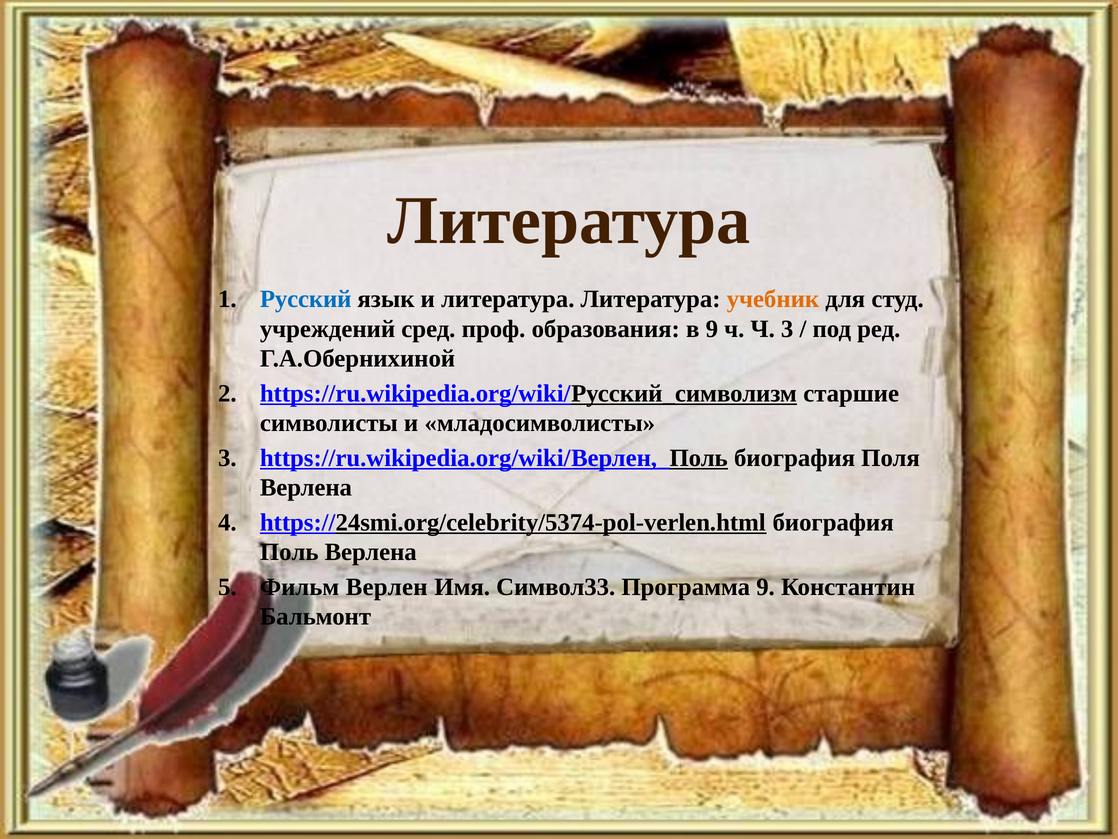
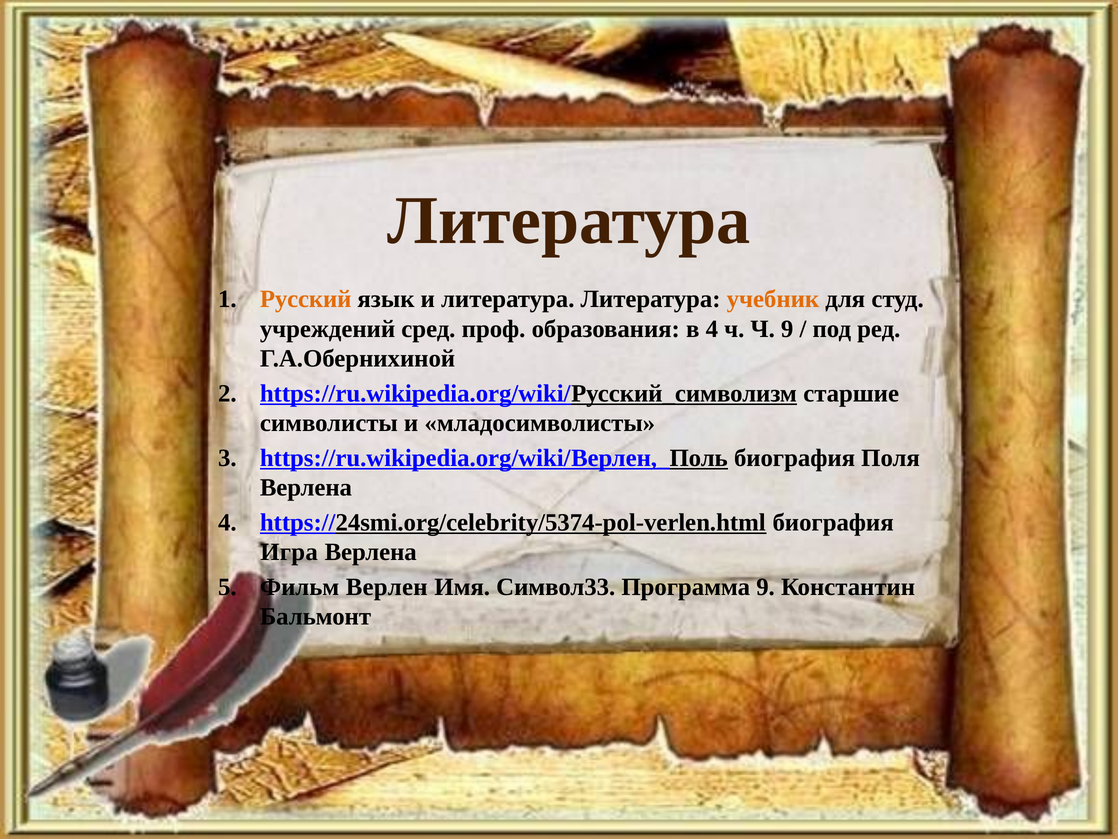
Русский colour: blue -> orange
в 9: 9 -> 4
Ч 3: 3 -> 9
Поль: Поль -> Игра
